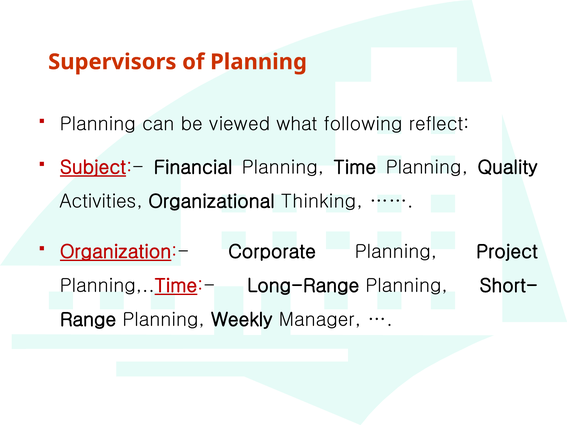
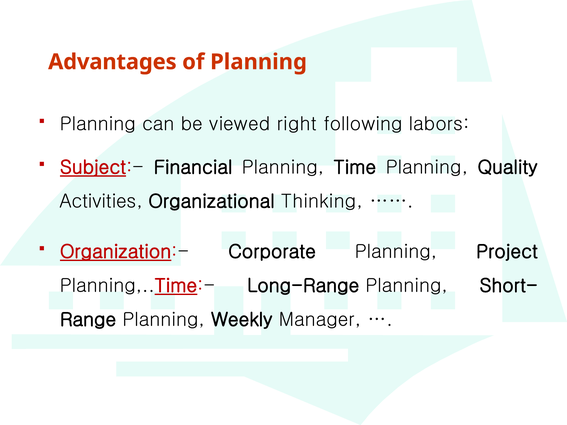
Supervisors: Supervisors -> Advantages
what: what -> right
reflect: reflect -> labors
